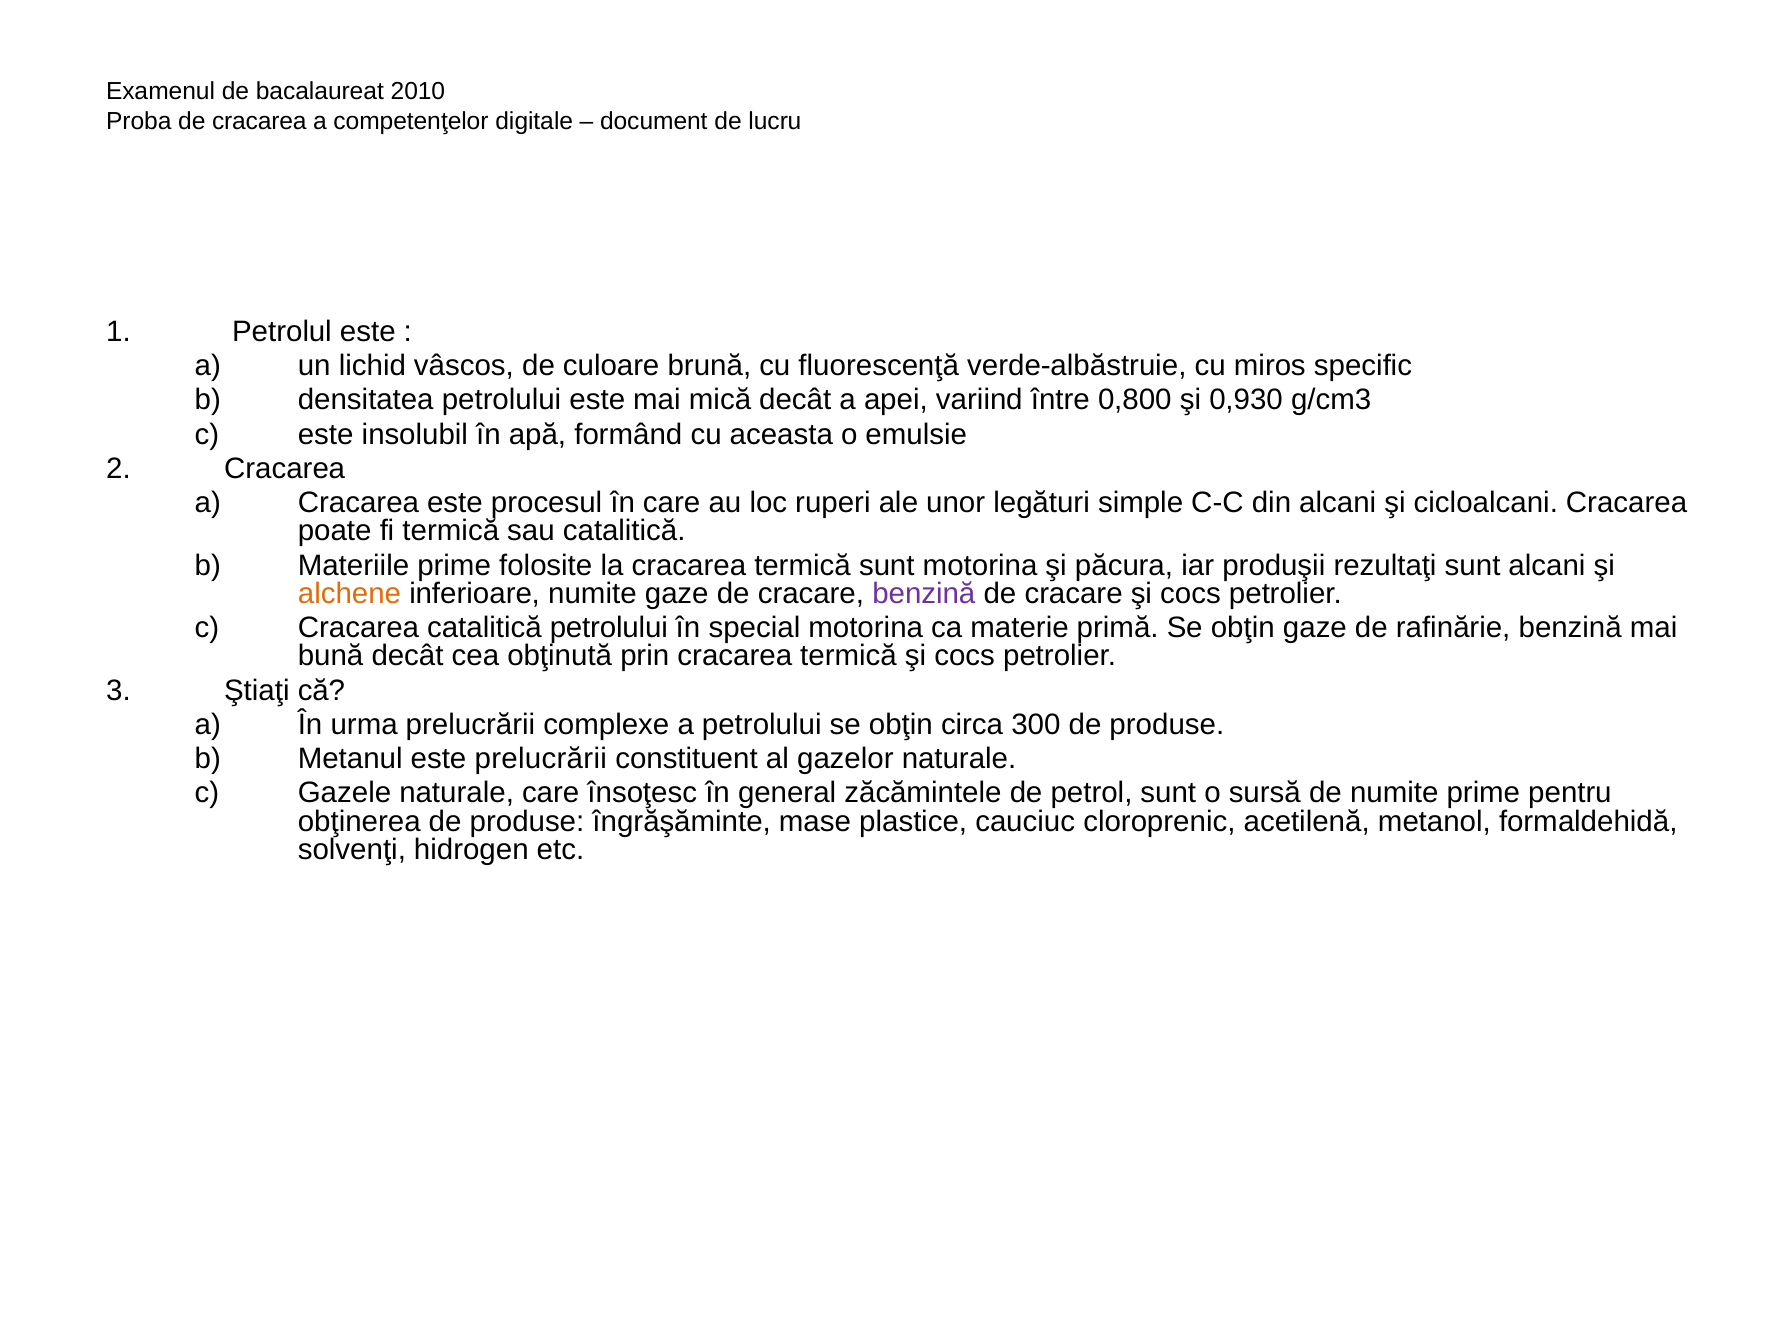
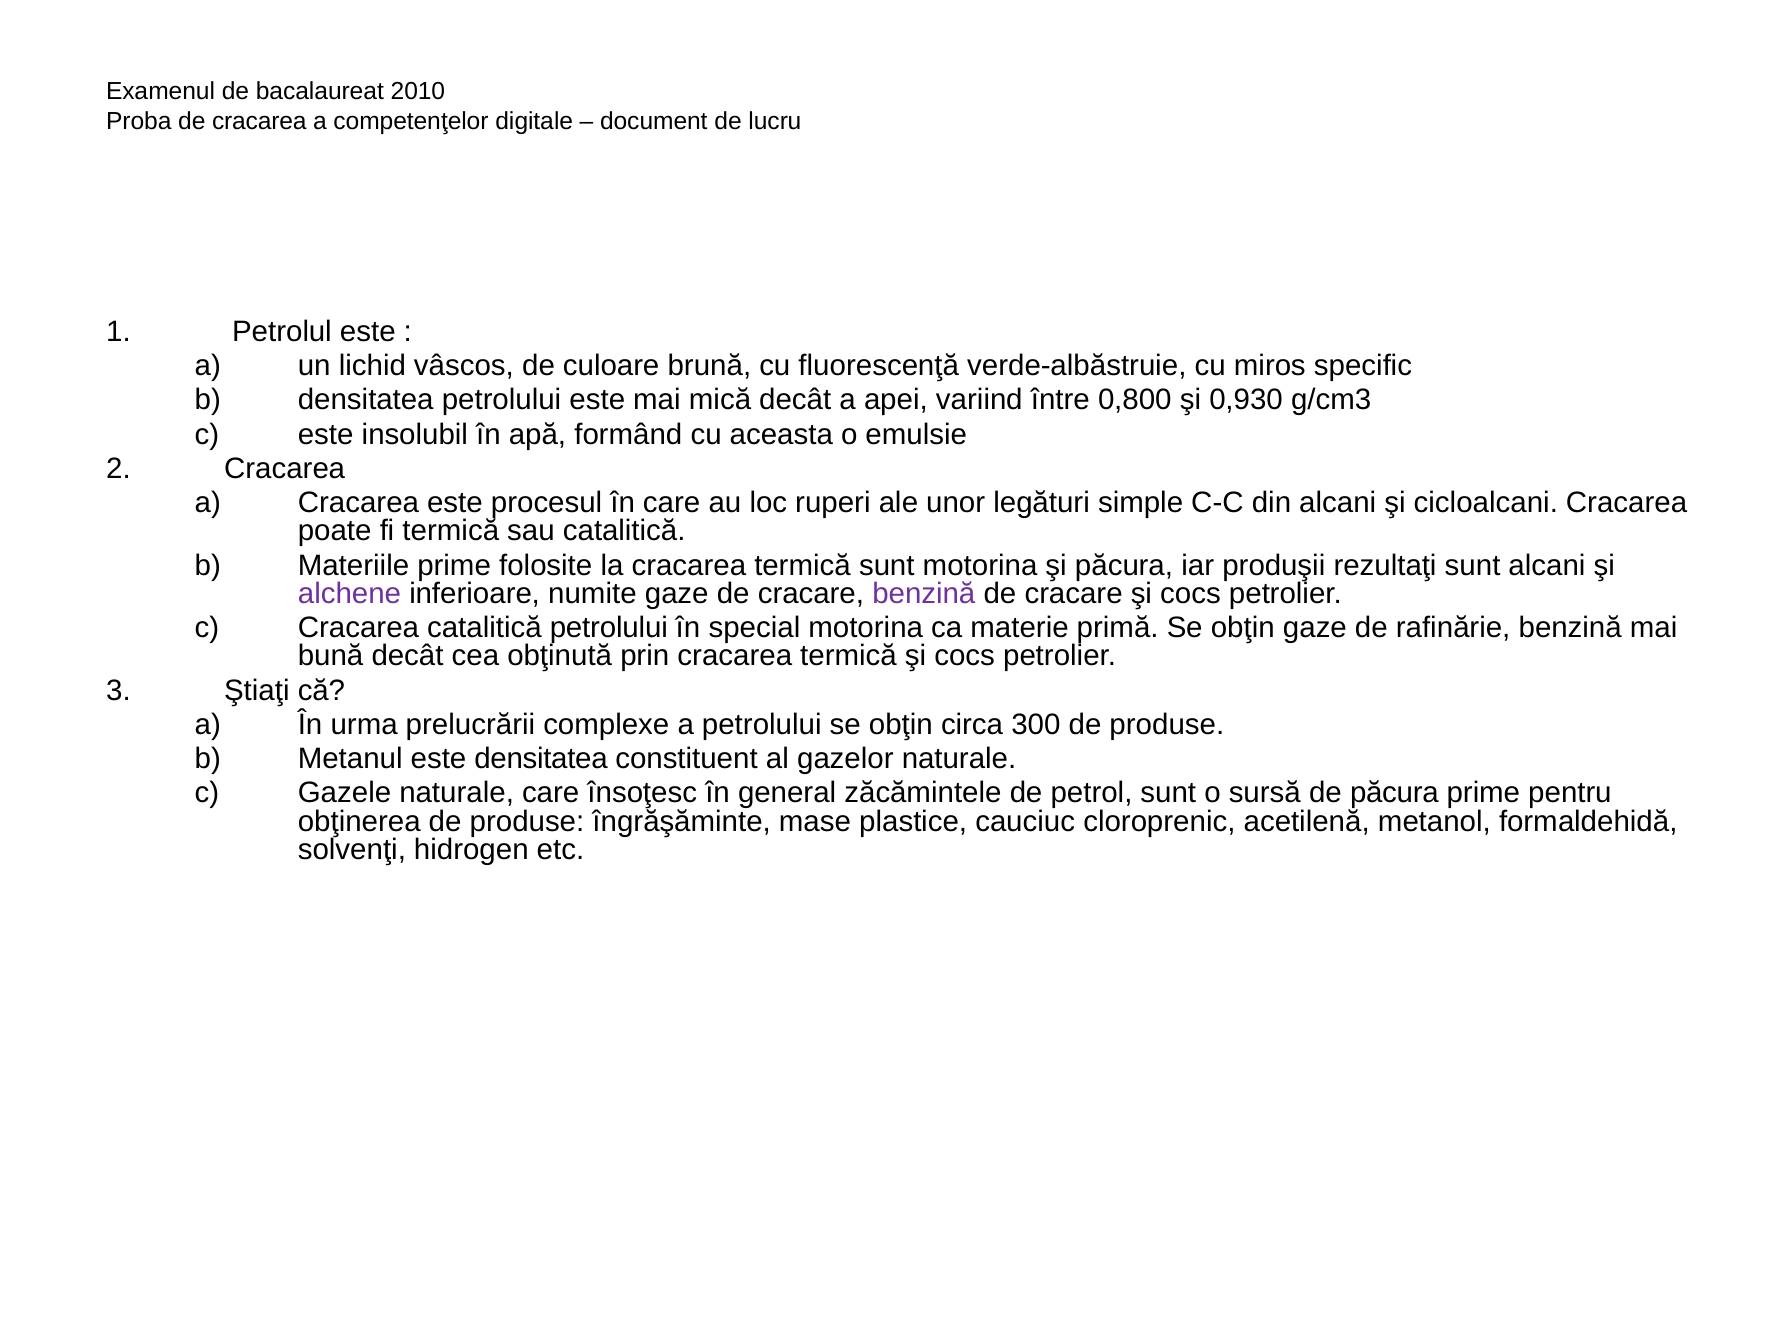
alchene colour: orange -> purple
este prelucrării: prelucrării -> densitatea
de numite: numite -> păcura
